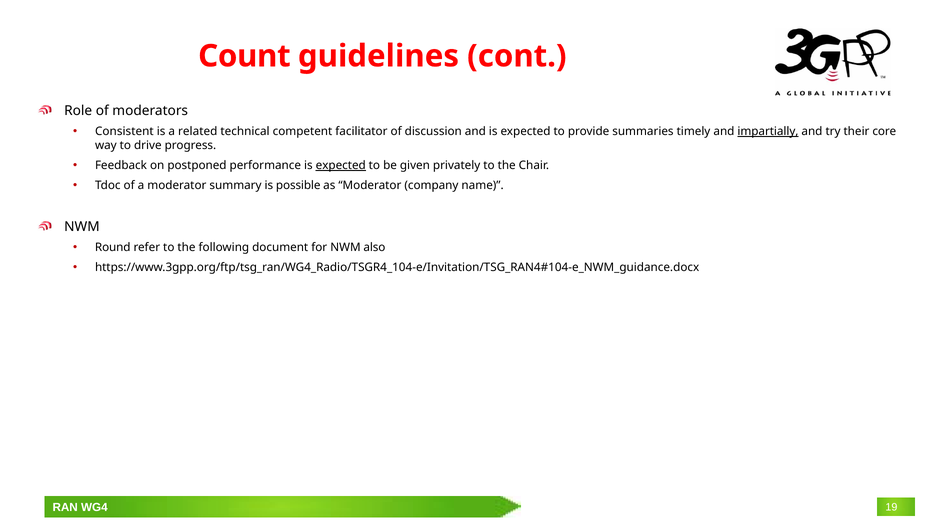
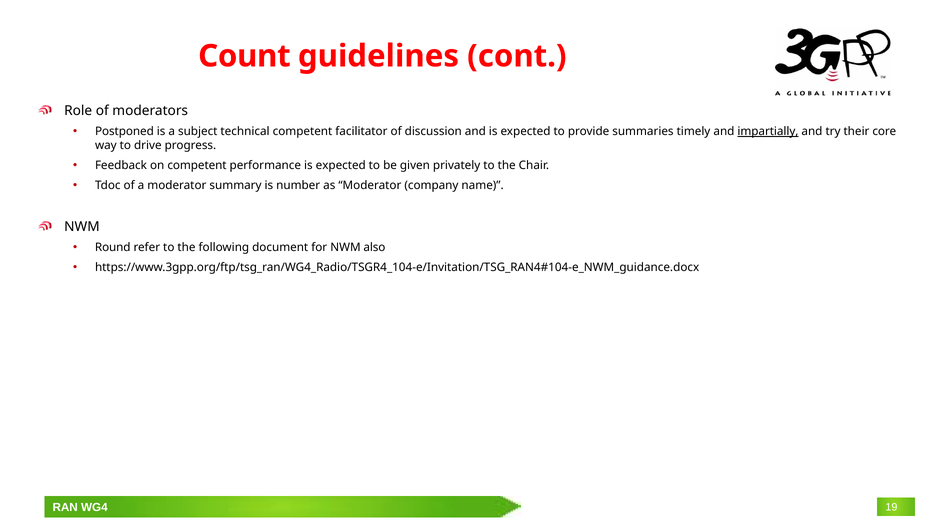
Consistent: Consistent -> Postponed
related: related -> subject
on postponed: postponed -> competent
expected at (341, 165) underline: present -> none
possible: possible -> number
